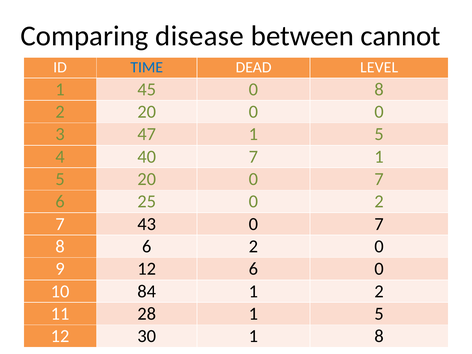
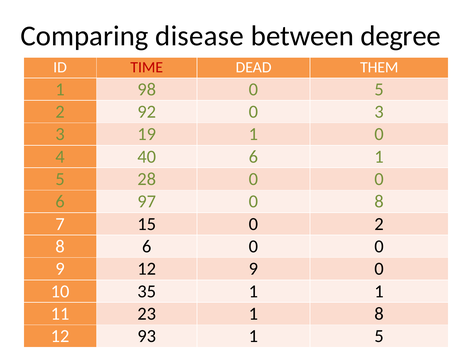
cannot: cannot -> degree
TIME colour: blue -> red
LEVEL: LEVEL -> THEM
45: 45 -> 98
0 8: 8 -> 5
2 20: 20 -> 92
0 0: 0 -> 3
47: 47 -> 19
5 at (379, 134): 5 -> 0
40 7: 7 -> 6
5 20: 20 -> 28
7 at (379, 179): 7 -> 0
25: 25 -> 97
0 2: 2 -> 8
43: 43 -> 15
7 at (379, 224): 7 -> 2
6 2: 2 -> 0
12 6: 6 -> 9
84: 84 -> 35
1 2: 2 -> 1
28: 28 -> 23
5 at (379, 314): 5 -> 8
30: 30 -> 93
8 at (379, 336): 8 -> 5
